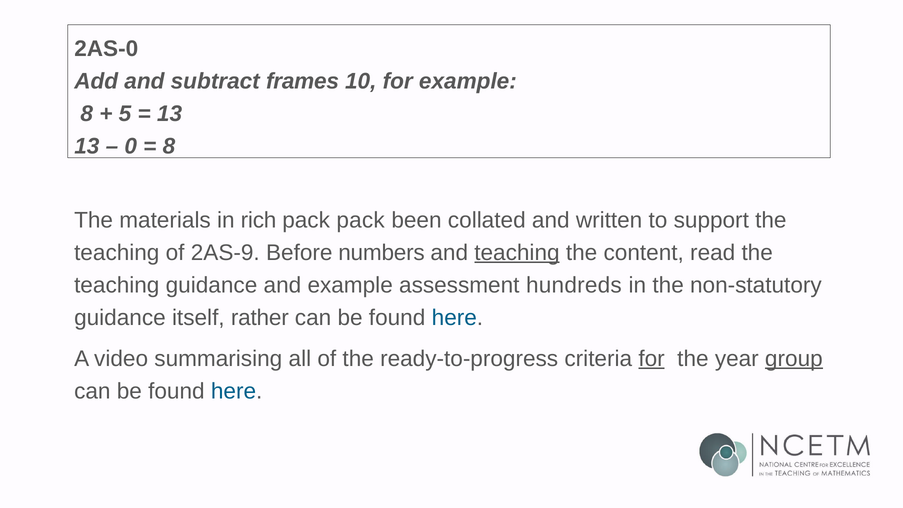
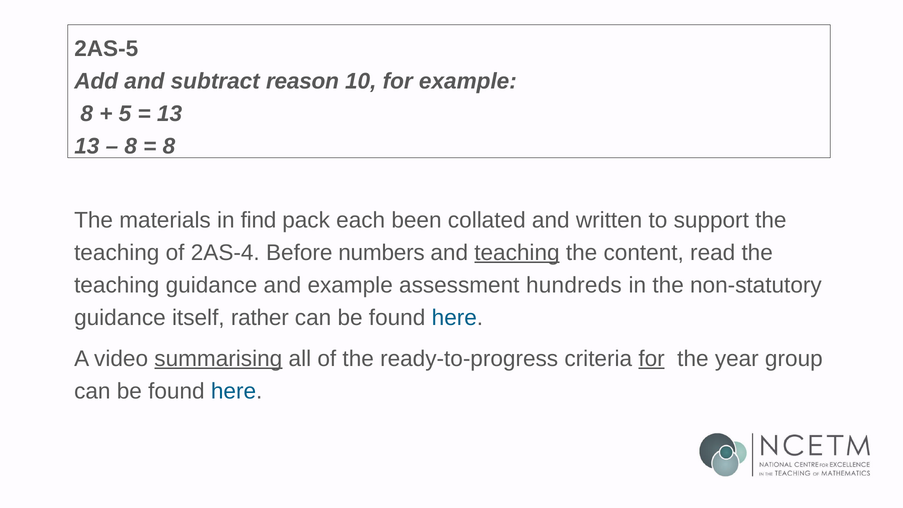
2AS-0: 2AS-0 -> 2AS-5
frames: frames -> reason
0 at (131, 146): 0 -> 8
rich: rich -> find
pack pack: pack -> each
2AS-9: 2AS-9 -> 2AS-4
summarising underline: none -> present
group underline: present -> none
